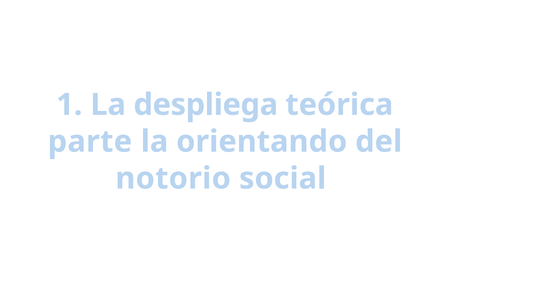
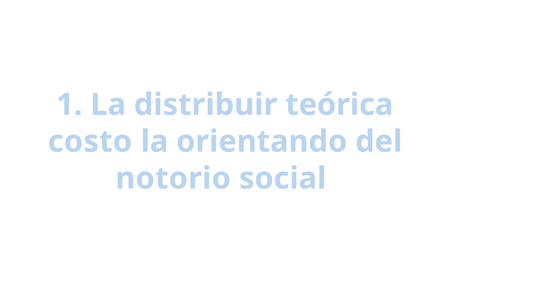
despliega: despliega -> distribuir
parte: parte -> costo
